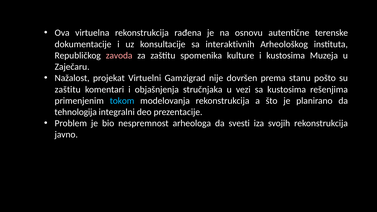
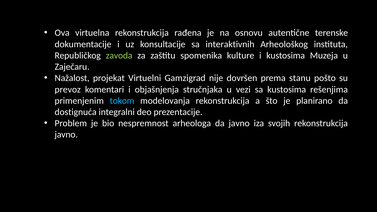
zavoda colour: pink -> light green
zaštitu at (68, 89): zaštitu -> prevoz
tehnologija: tehnologija -> dostignuća
da svesti: svesti -> javno
